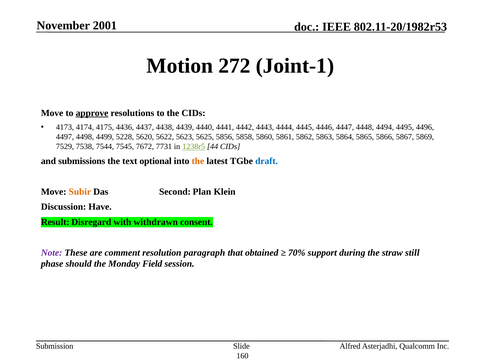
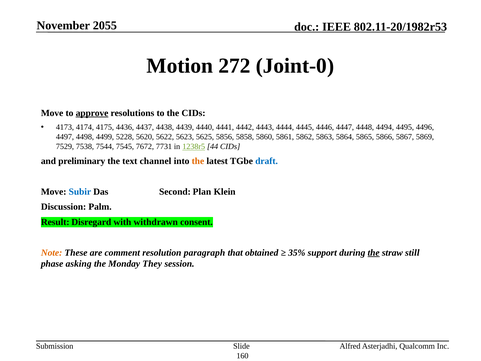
2001: 2001 -> 2055
Joint-1: Joint-1 -> Joint-0
submissions: submissions -> preliminary
optional: optional -> channel
Subir colour: orange -> blue
Have: Have -> Palm
Note colour: purple -> orange
70%: 70% -> 35%
the at (374, 252) underline: none -> present
should: should -> asking
Field: Field -> They
